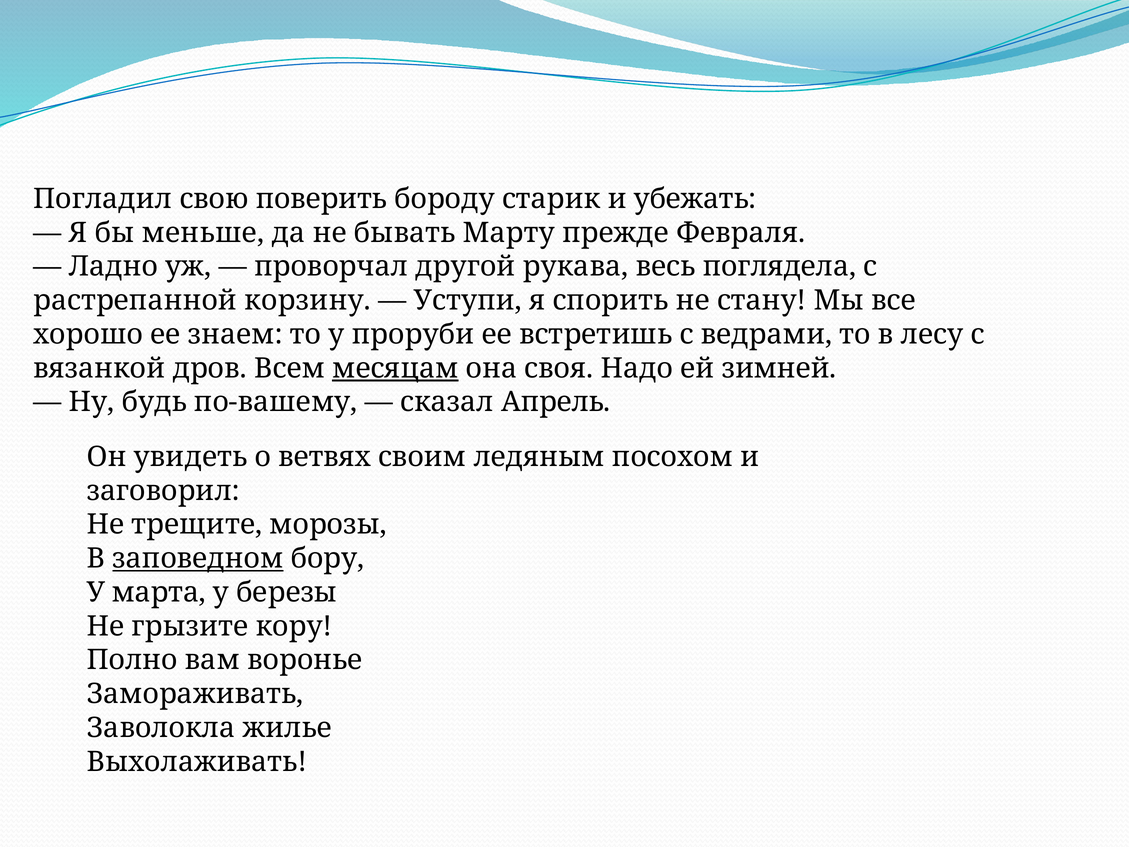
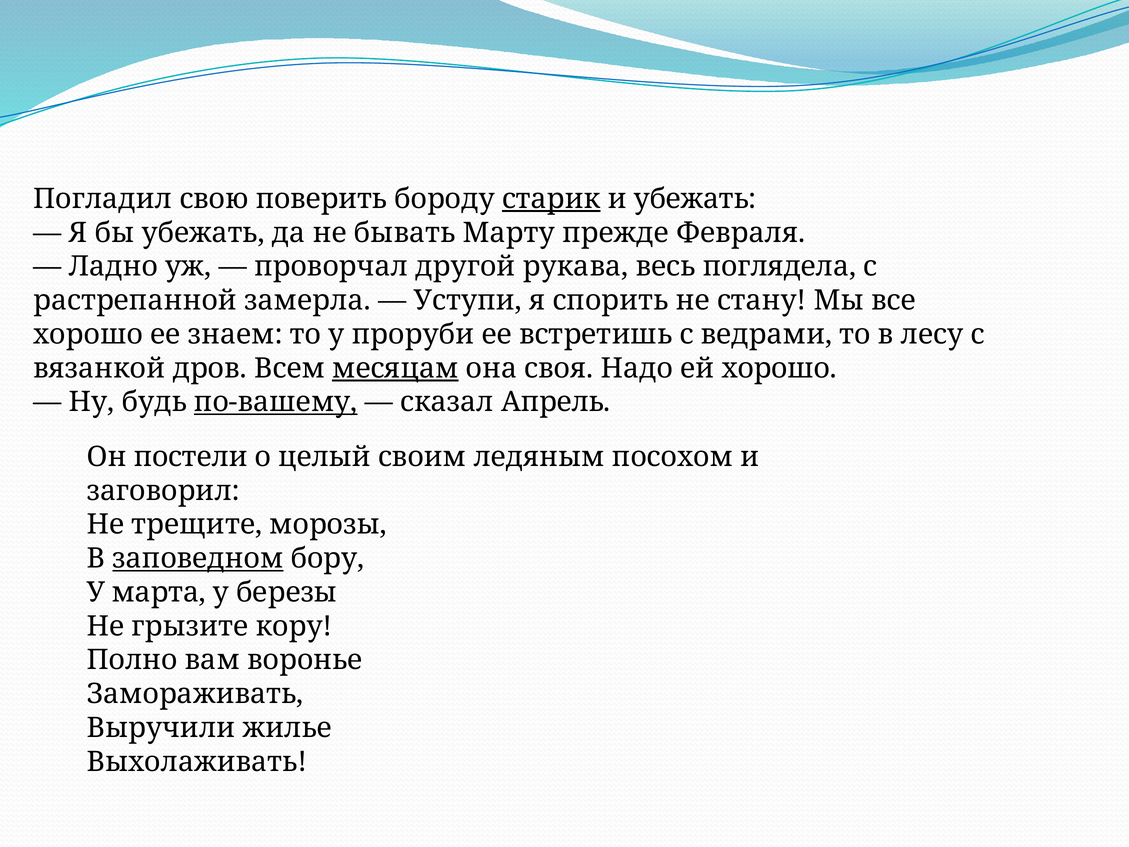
старик underline: none -> present
бы меньше: меньше -> убежать
корзину: корзину -> замерла
ей зимней: зимней -> хорошо
по-вашему underline: none -> present
увидеть: увидеть -> постели
ветвях: ветвях -> целый
Заволокла: Заволокла -> Выручили
